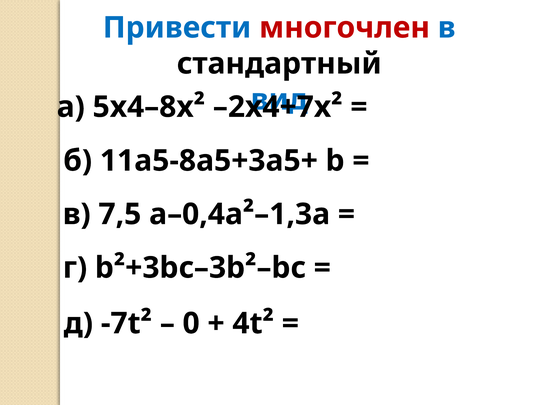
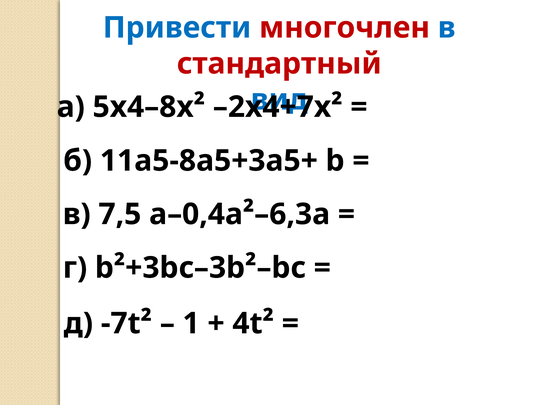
стандартный colour: black -> red
a–0,4a²–1,3a: a–0,4a²–1,3a -> a–0,4a²–6,3a
0: 0 -> 1
